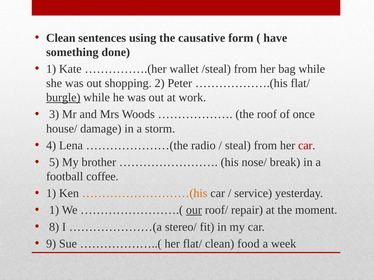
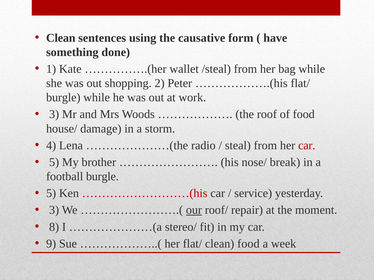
burgle at (63, 98) underline: present -> none
of once: once -> food
football coffee: coffee -> burgle
1 at (51, 194): 1 -> 5
………………………(his colour: orange -> red
1 at (54, 210): 1 -> 3
